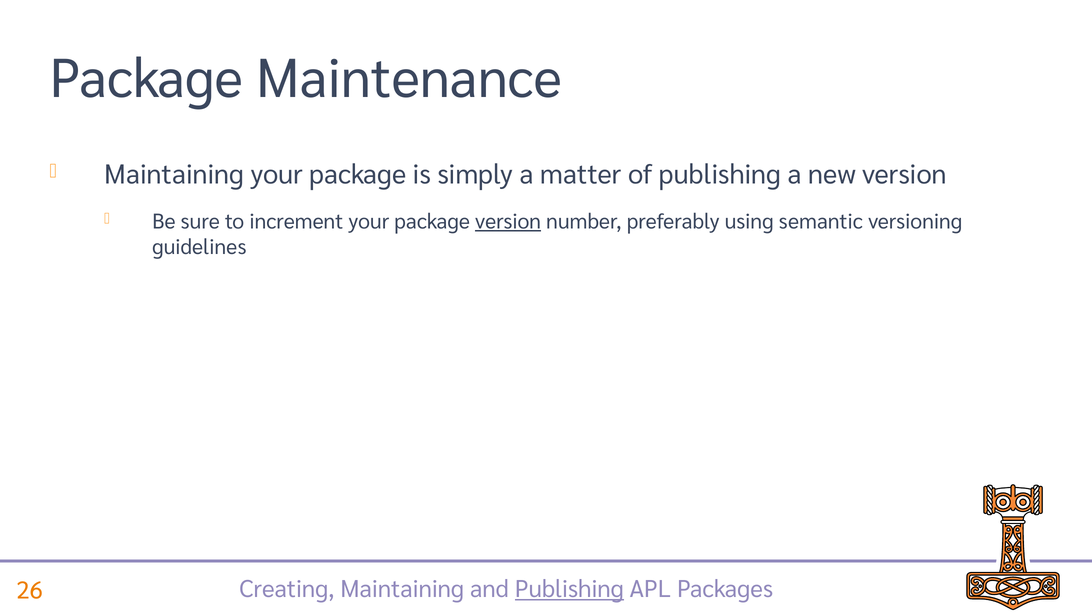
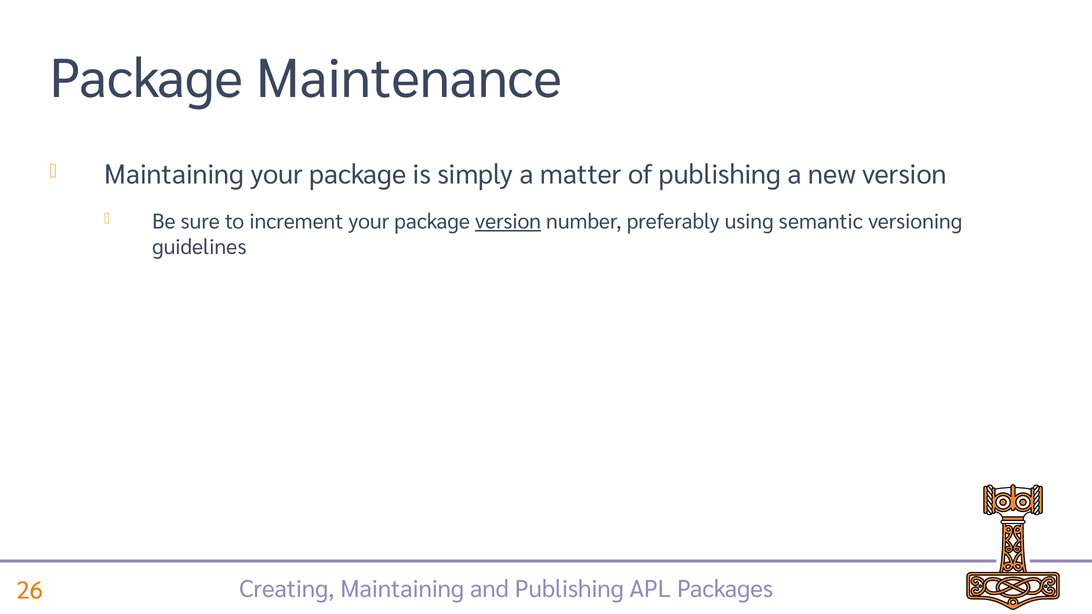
Publishing at (569, 589) underline: present -> none
